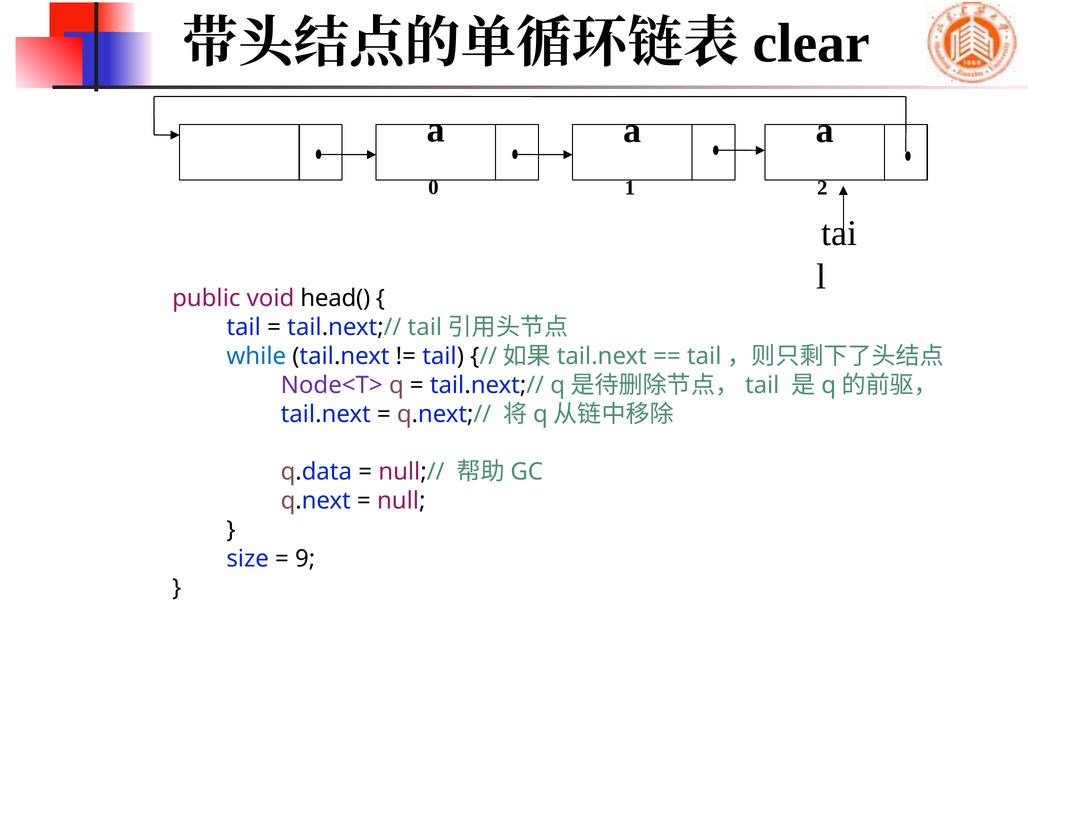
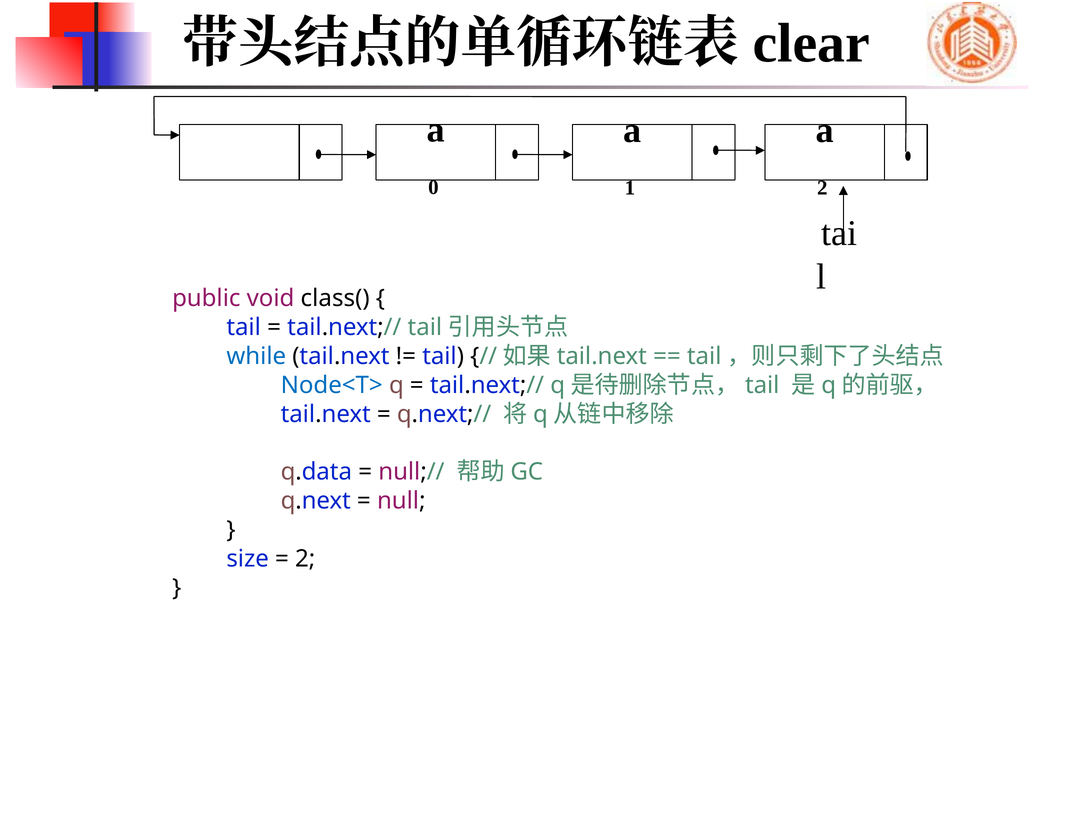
head(: head( -> class(
Node<T> colour: purple -> blue
9 at (305, 559): 9 -> 2
